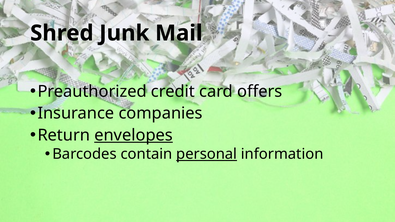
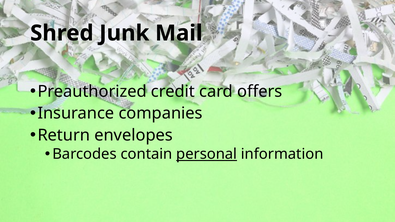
envelopes underline: present -> none
